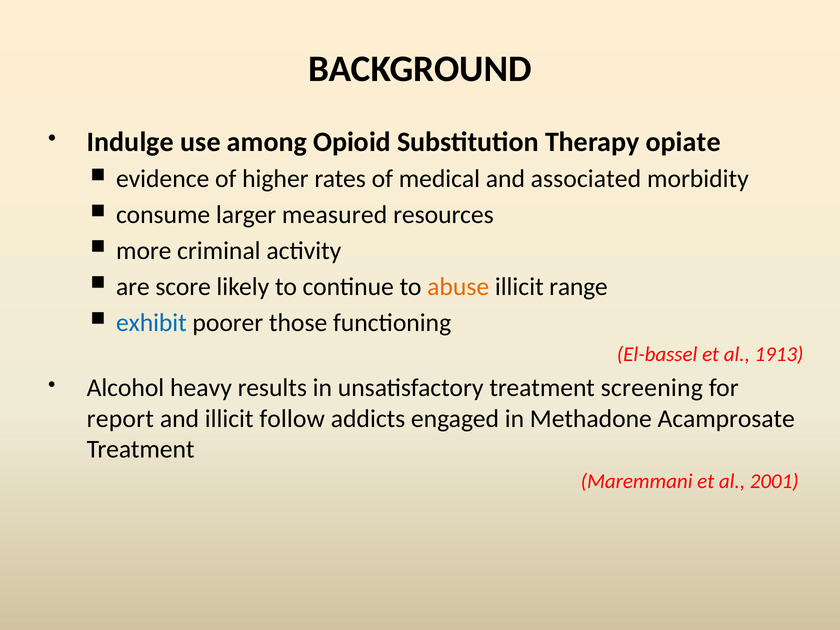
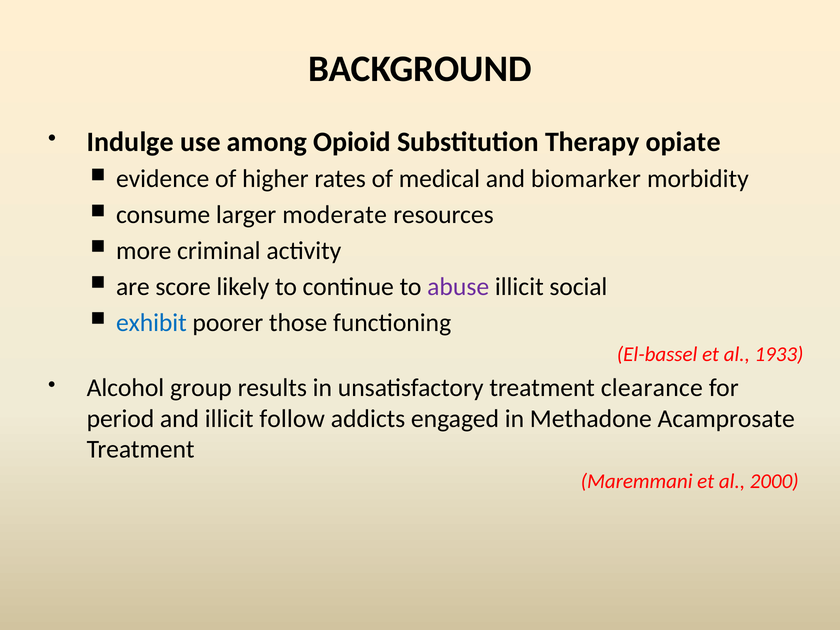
associated: associated -> biomarker
measured: measured -> moderate
abuse colour: orange -> purple
range: range -> social
1913: 1913 -> 1933
heavy: heavy -> group
screening: screening -> clearance
report: report -> period
2001: 2001 -> 2000
